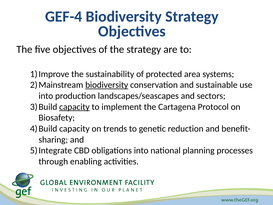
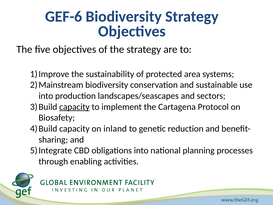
GEF-4: GEF-4 -> GEF-6
biodiversity at (107, 85) underline: present -> none
trends: trends -> inland
